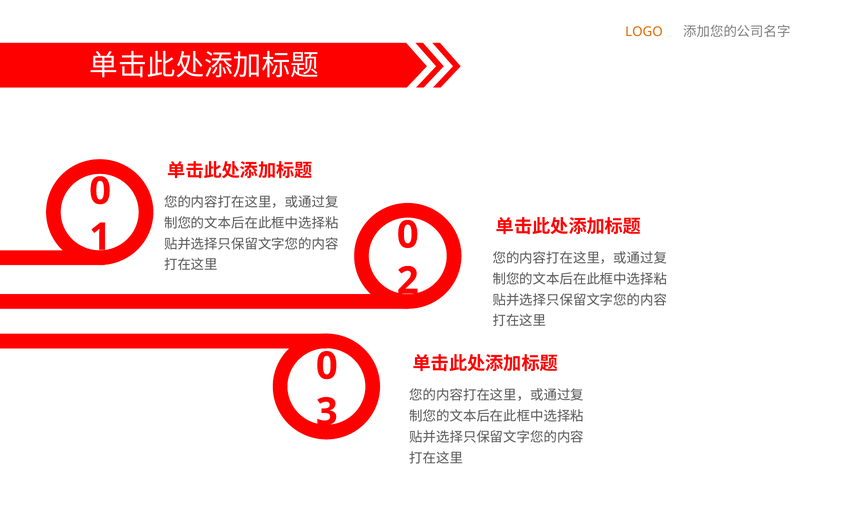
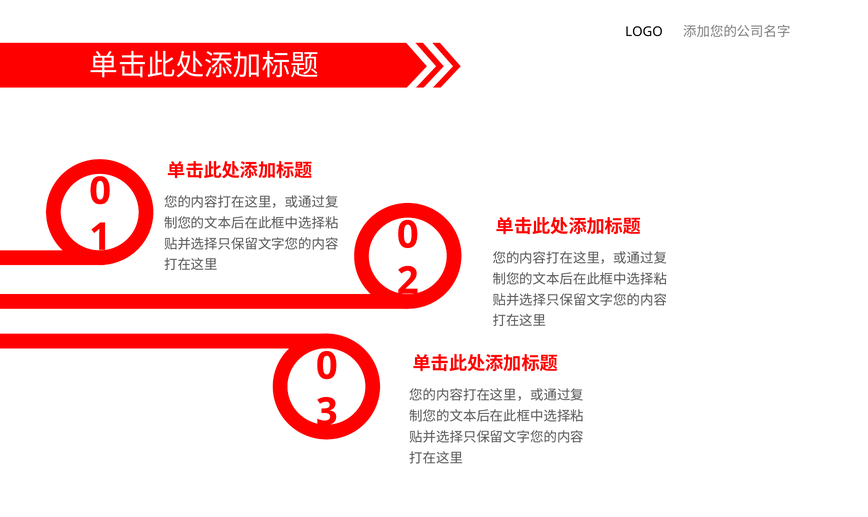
LOGO colour: orange -> black
